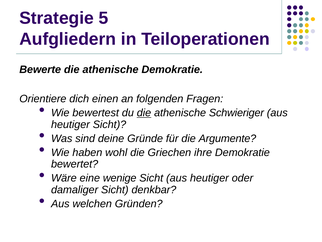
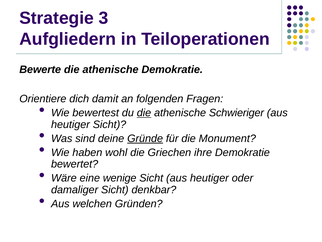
5: 5 -> 3
einen: einen -> damit
Gründe underline: none -> present
Argumente: Argumente -> Monument
